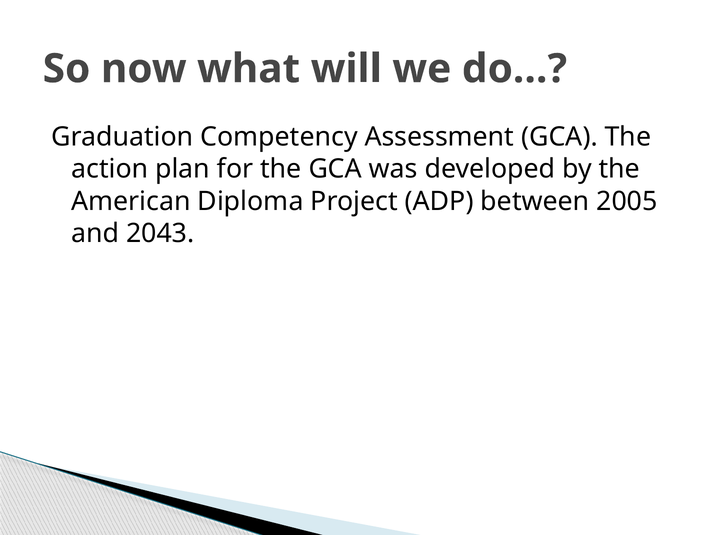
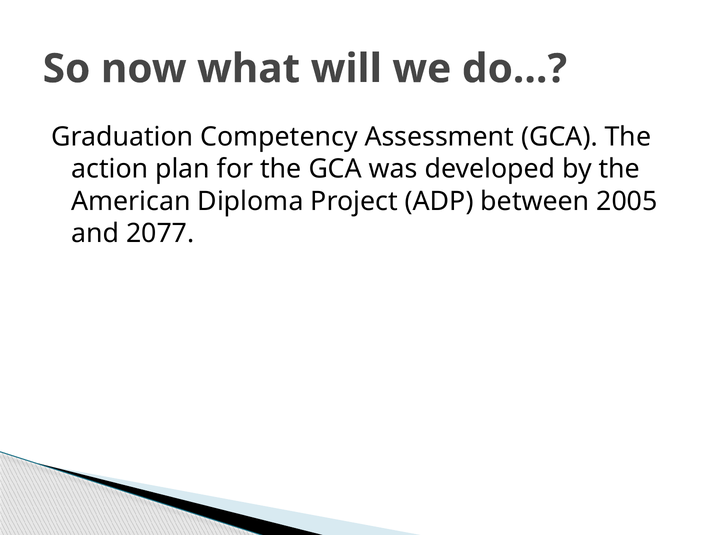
2043: 2043 -> 2077
